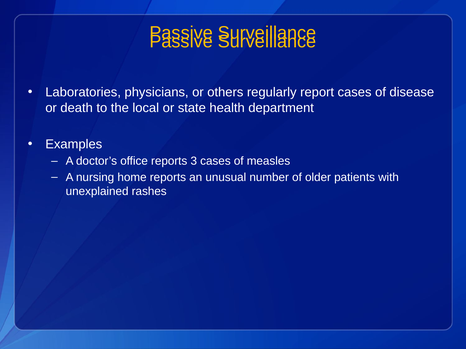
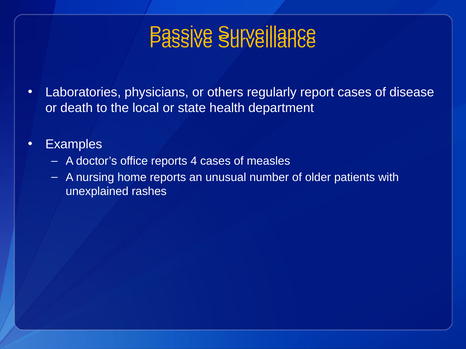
3: 3 -> 4
